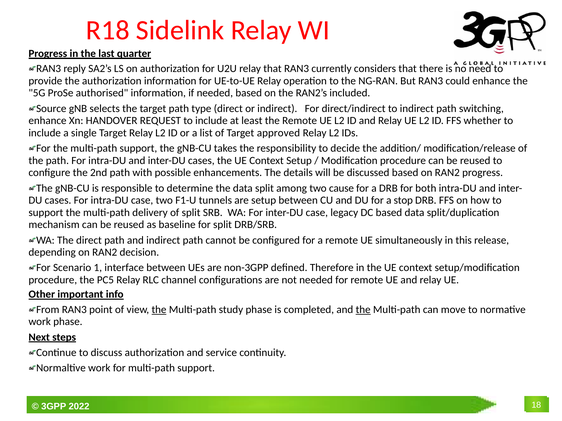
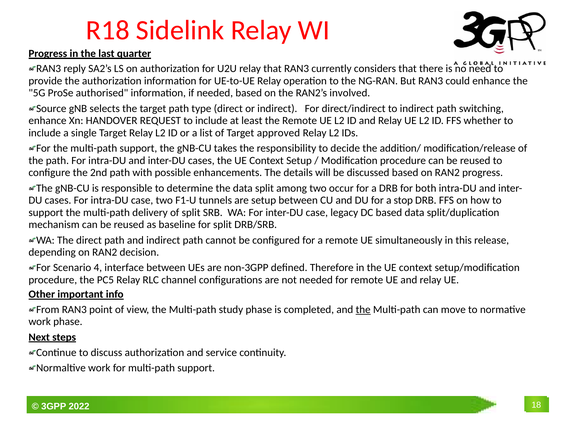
included: included -> involved
cause: cause -> occur
1: 1 -> 4
the at (159, 310) underline: present -> none
